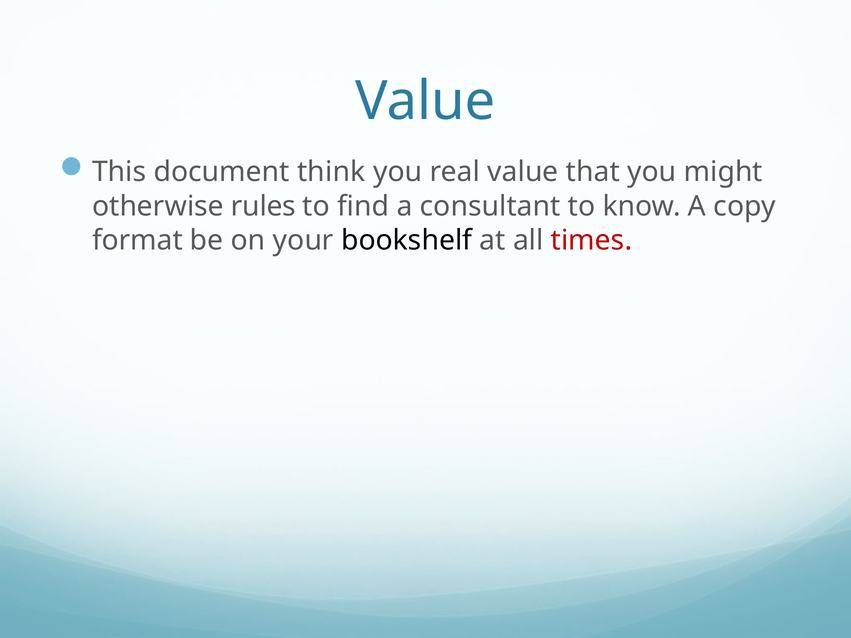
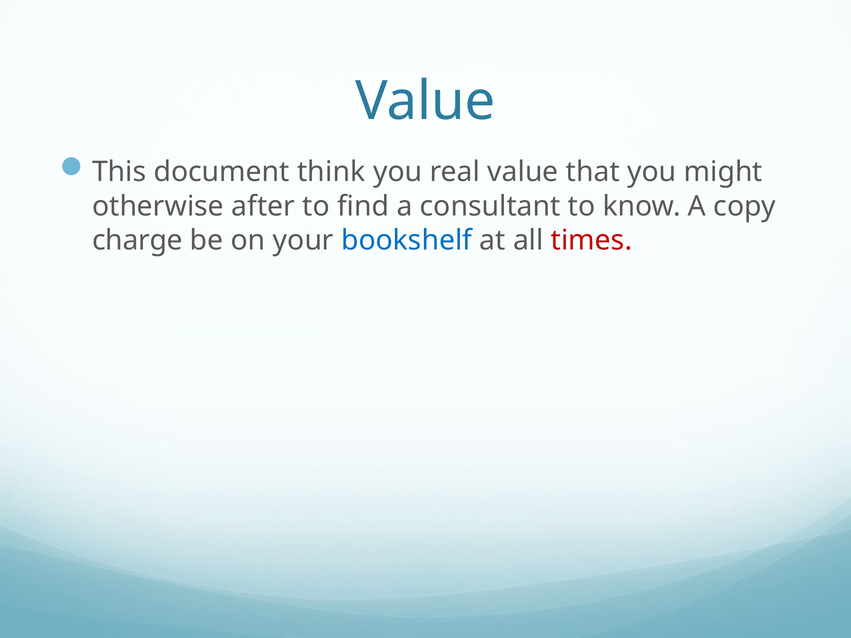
rules: rules -> after
format: format -> charge
bookshelf colour: black -> blue
